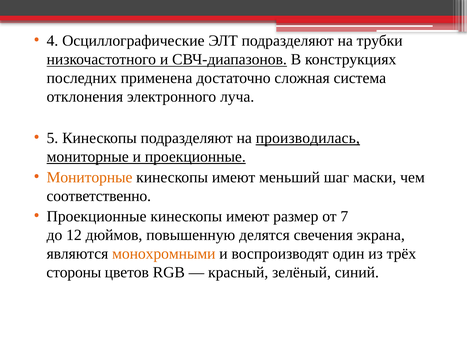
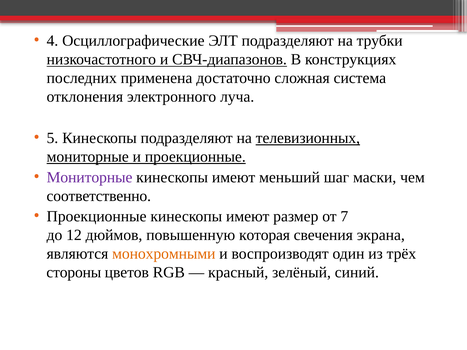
производилась: производилась -> телевизионных
Мониторные at (90, 177) colour: orange -> purple
делятся: делятся -> которая
